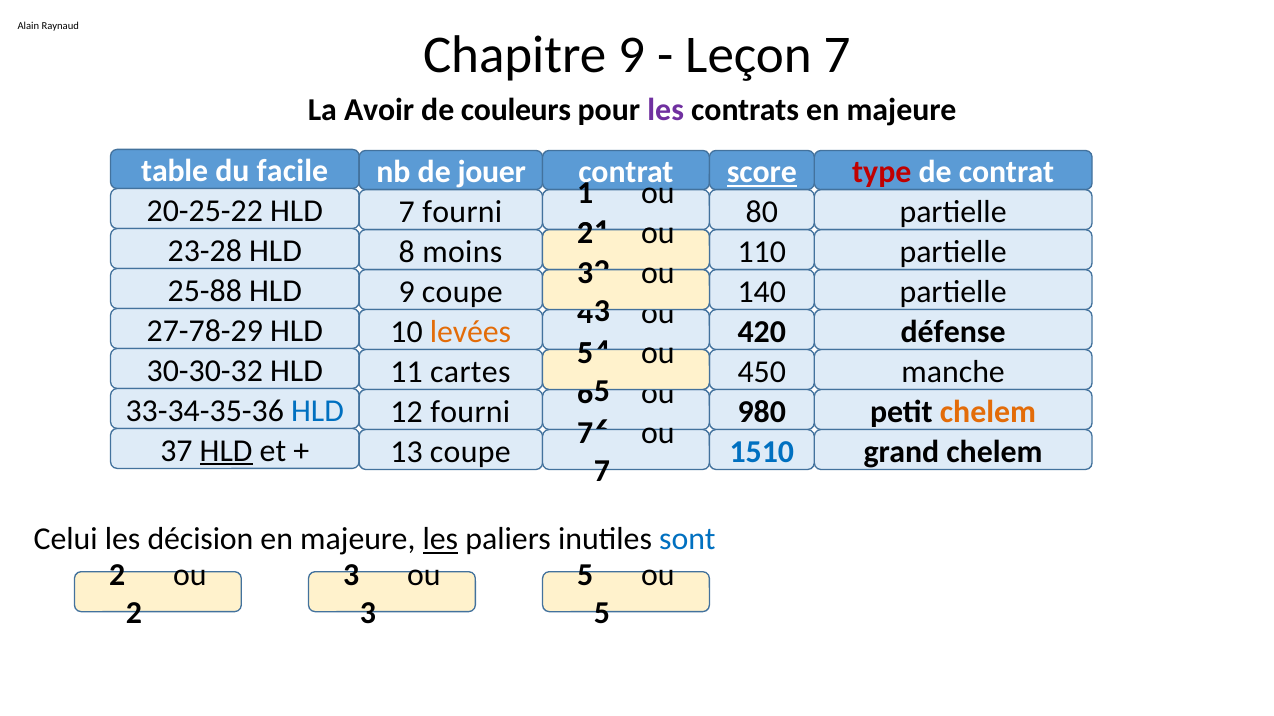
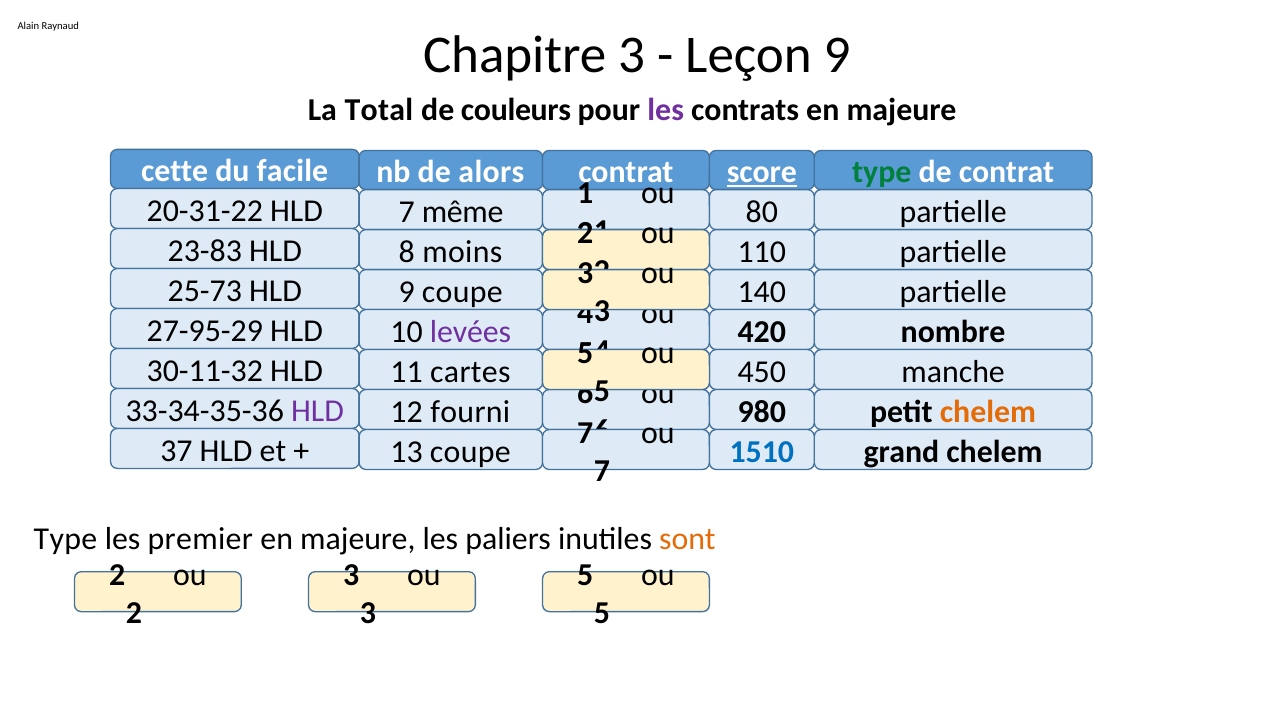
Chapitre 9: 9 -> 3
Leçon 7: 7 -> 9
Avoir: Avoir -> Total
table: table -> cette
jouer: jouer -> alors
type at (882, 172) colour: red -> green
20-25-22: 20-25-22 -> 20-31-22
7 fourni: fourni -> même
23-28: 23-28 -> 23-83
25-88: 25-88 -> 25-73
27-78-29: 27-78-29 -> 27-95-29
levées colour: orange -> purple
défense: défense -> nombre
30-30-32: 30-30-32 -> 30-11-32
HLD at (317, 411) colour: blue -> purple
HLD at (226, 451) underline: present -> none
Celui at (66, 539): Celui -> Type
décision: décision -> premier
les at (440, 539) underline: present -> none
sont colour: blue -> orange
